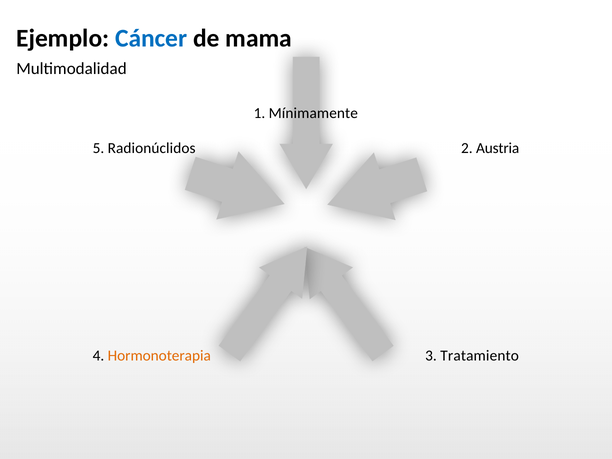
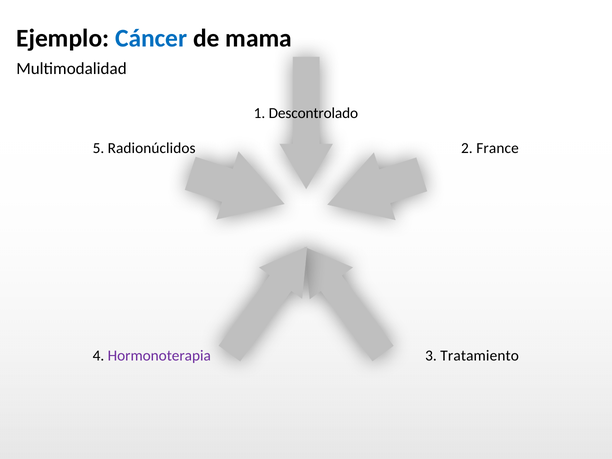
Mínimamente: Mínimamente -> Descontrolado
Austria: Austria -> France
Hormonoterapia colour: orange -> purple
